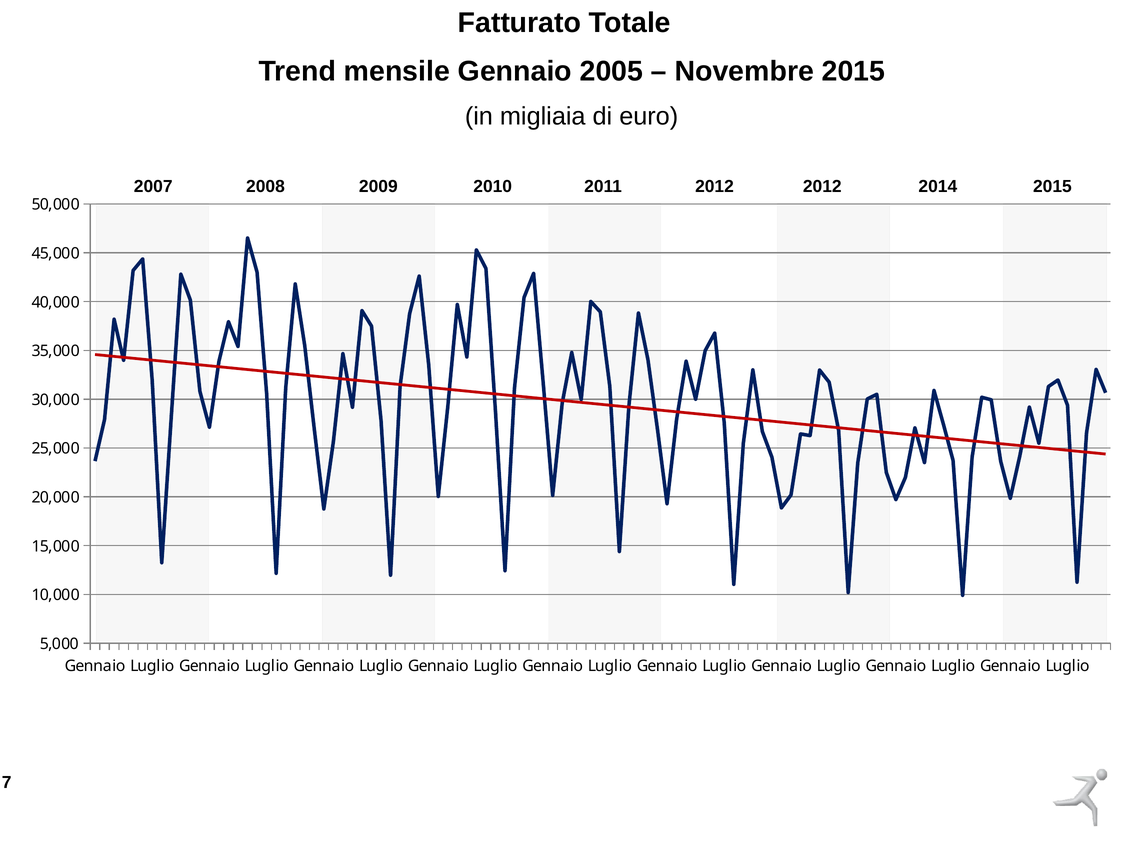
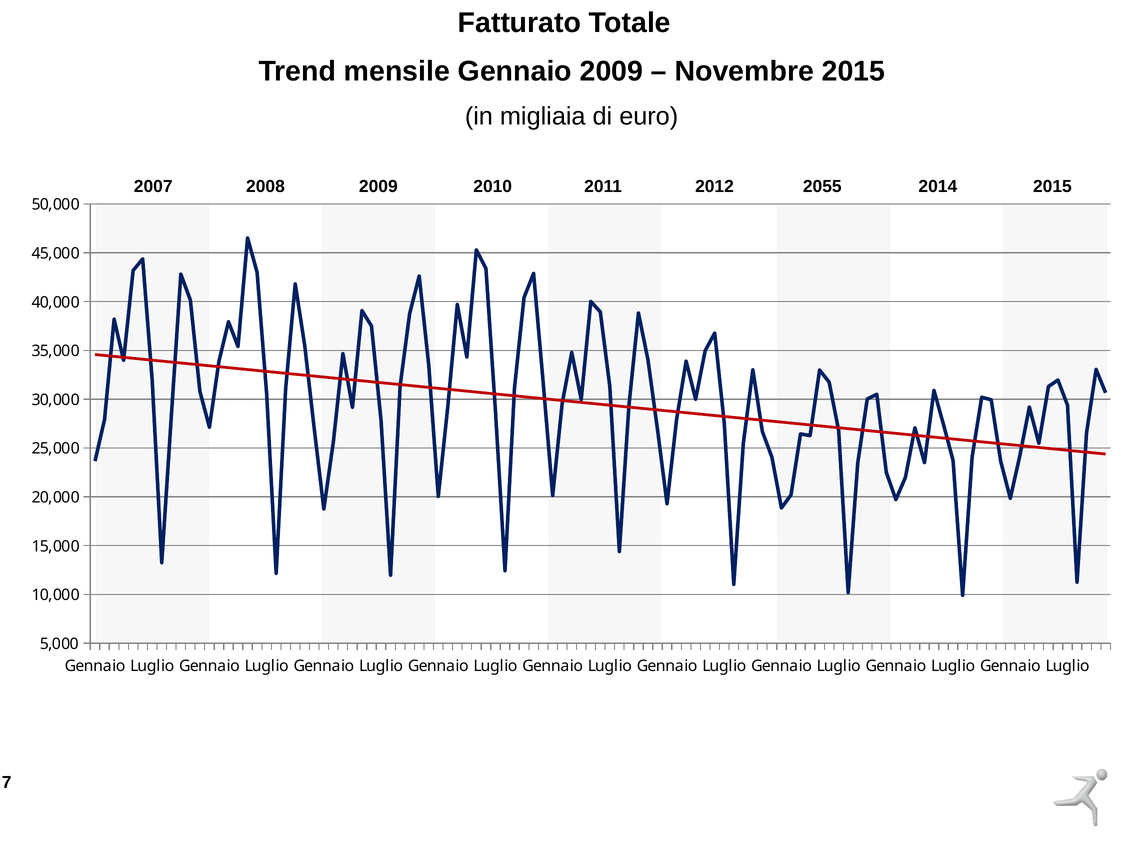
Gennaio 2005: 2005 -> 2009
2012 2012: 2012 -> 2055
